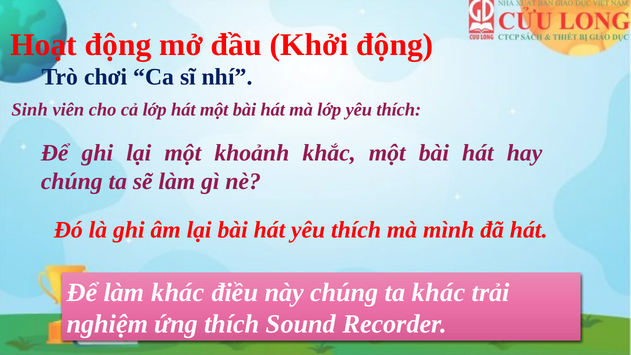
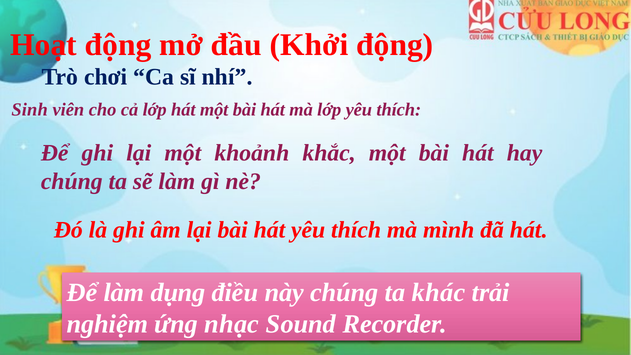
làm khác: khác -> dụng
ứng thích: thích -> nhạc
